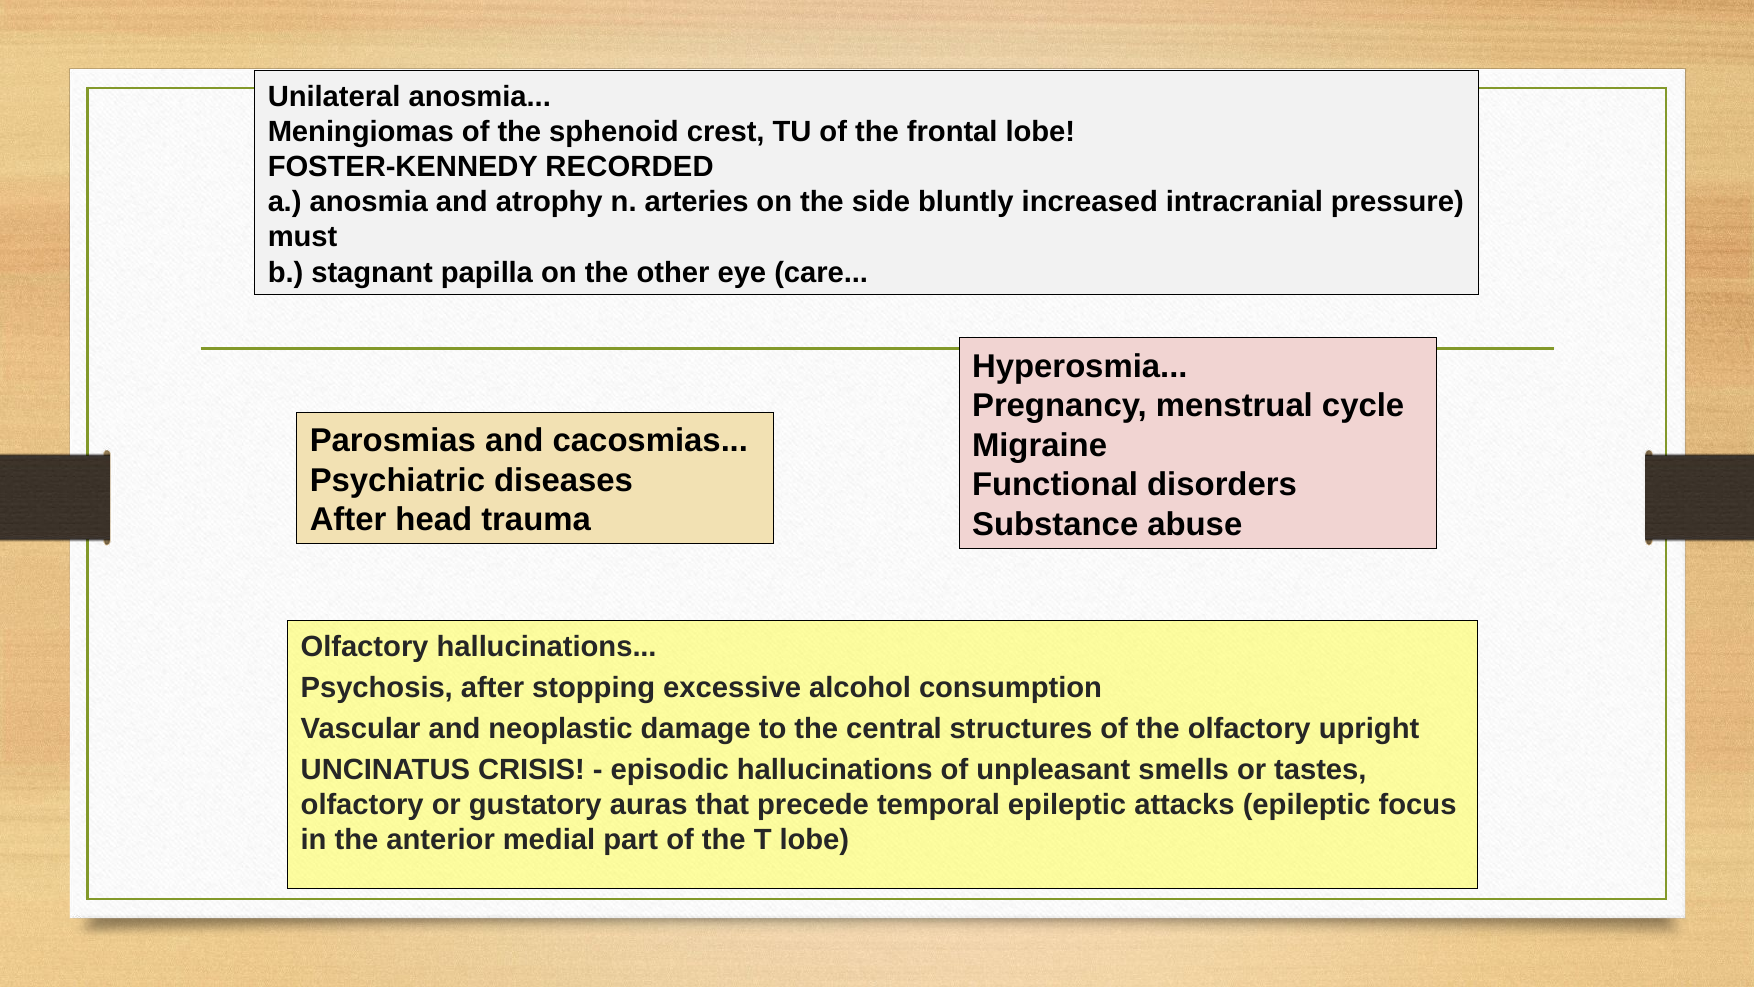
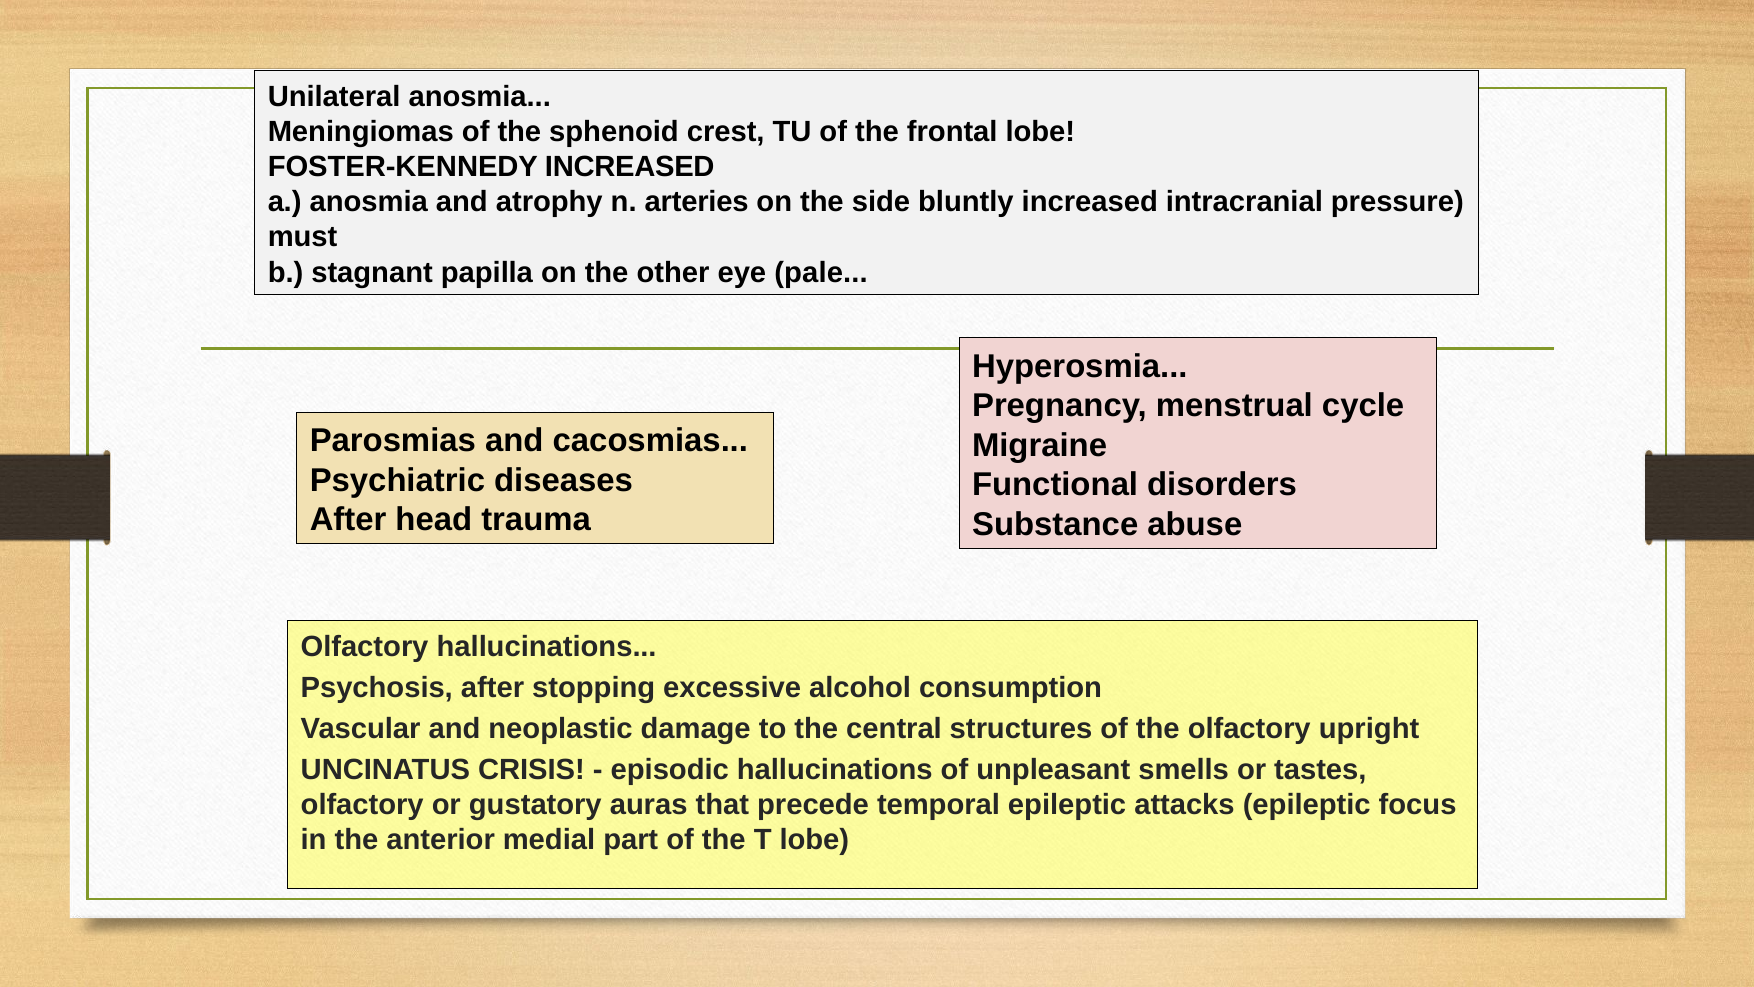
FOSTER-KENNEDY RECORDED: RECORDED -> INCREASED
care: care -> pale
